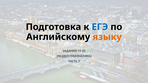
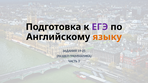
ЕГЭ colour: blue -> purple
